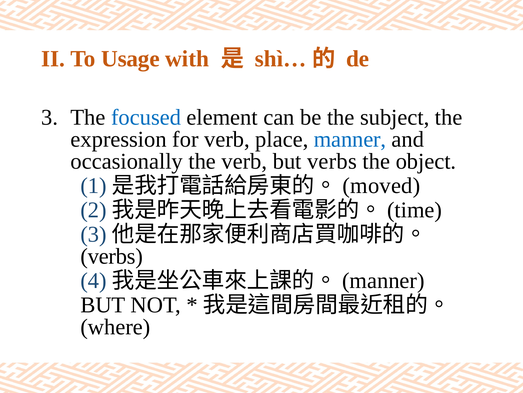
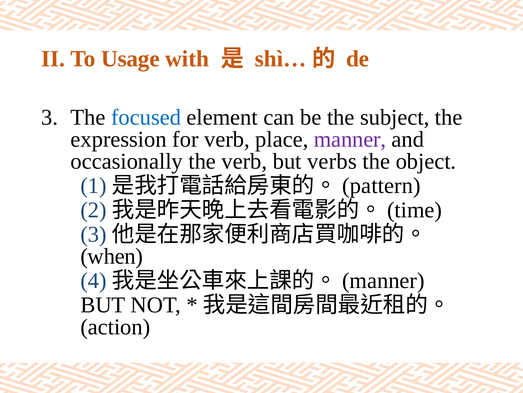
manner at (350, 139) colour: blue -> purple
moved: moved -> pattern
verbs at (112, 256): verbs -> when
where: where -> action
